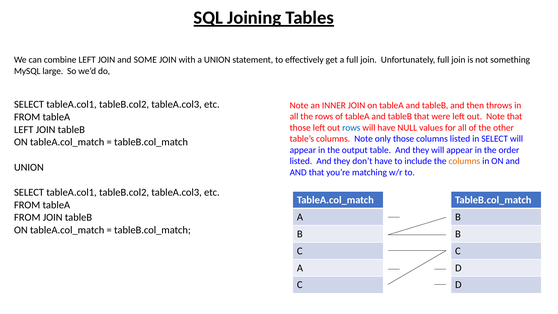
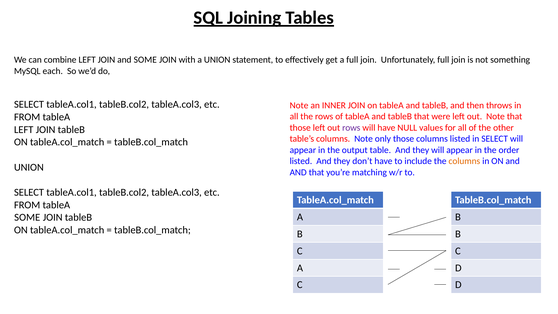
large: large -> each
rows at (351, 128) colour: blue -> purple
FROM at (27, 217): FROM -> SOME
